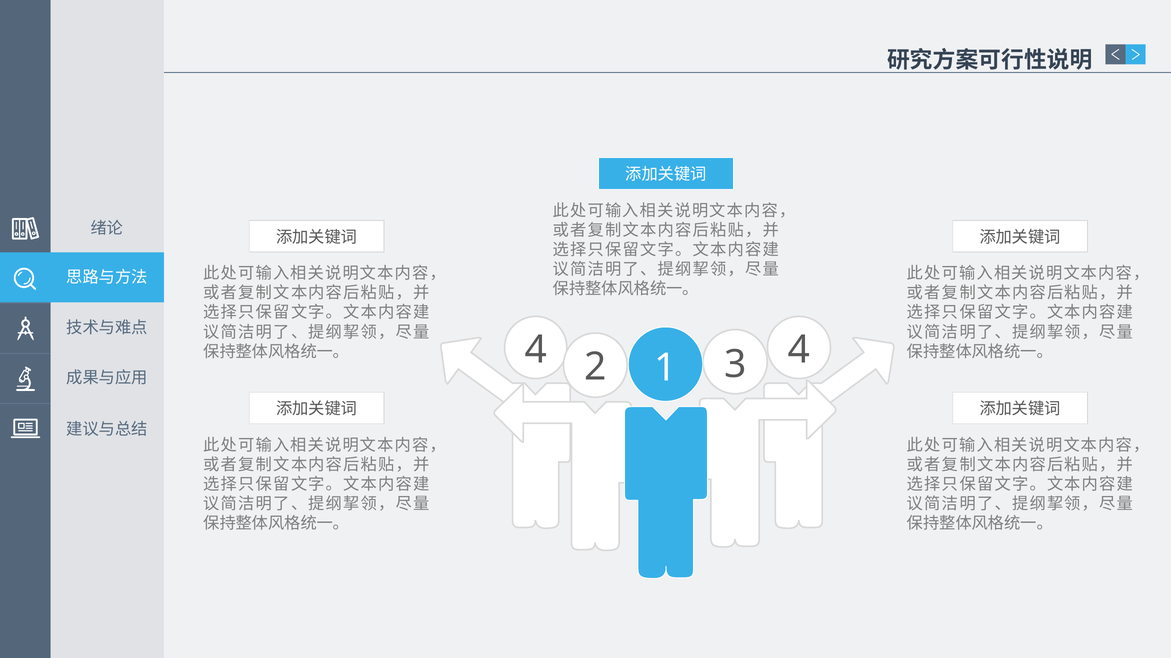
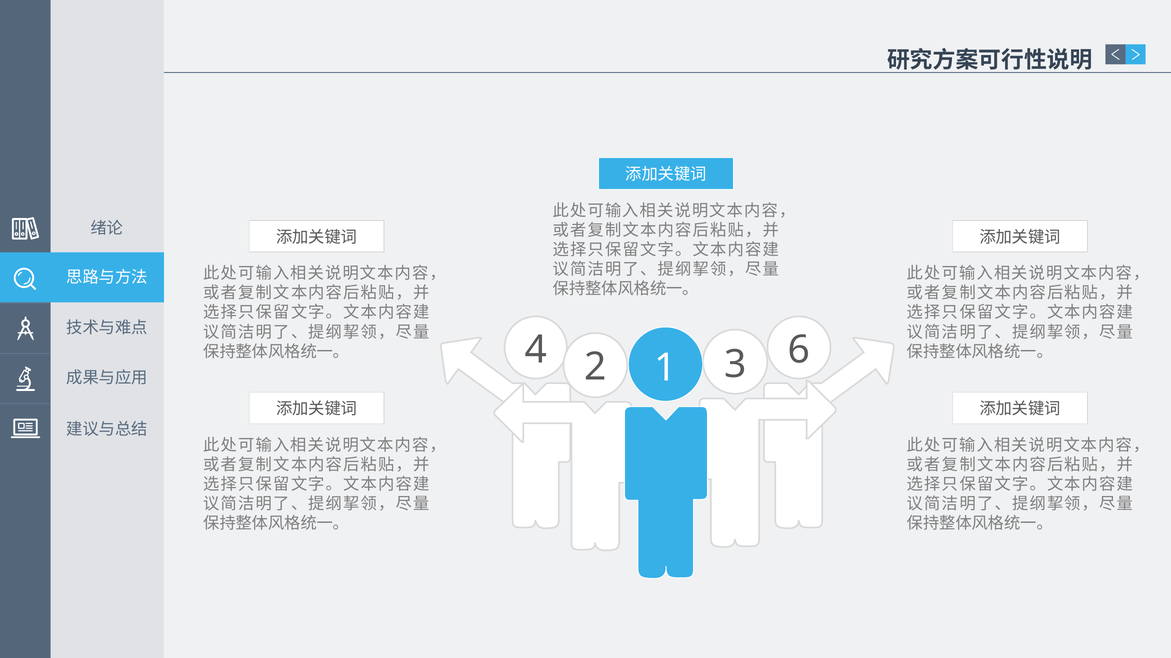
4 4: 4 -> 6
